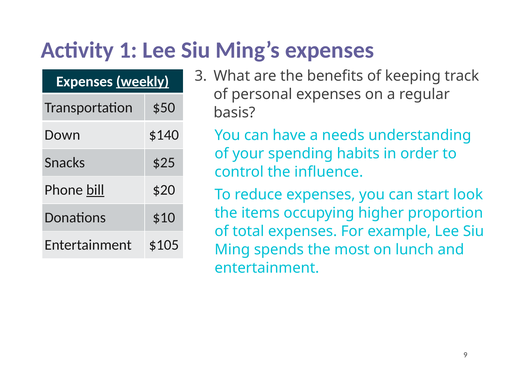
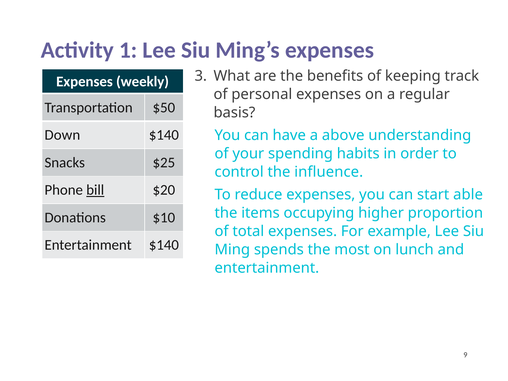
weekly underline: present -> none
needs: needs -> above
look: look -> able
Entertainment $105: $105 -> $140
